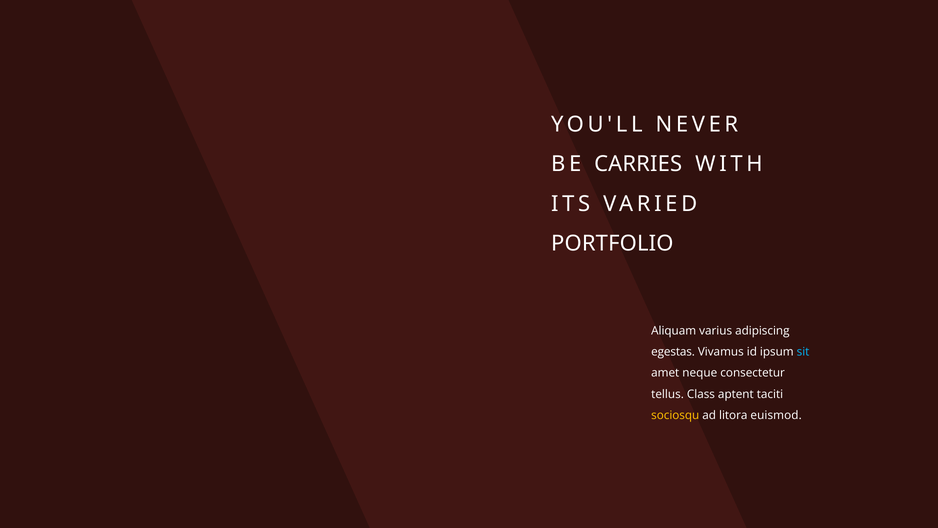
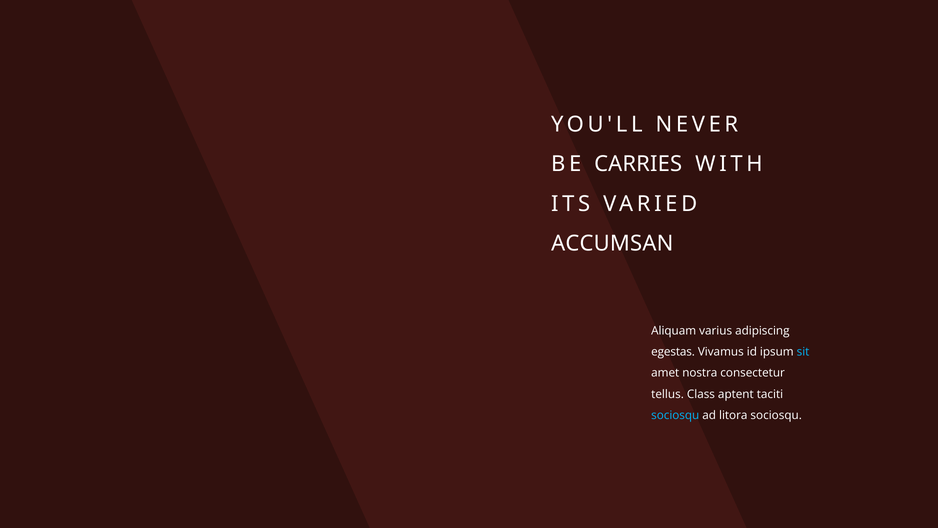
PORTFOLIO: PORTFOLIO -> ACCUMSAN
neque: neque -> nostra
sociosqu at (675, 415) colour: yellow -> light blue
litora euismod: euismod -> sociosqu
